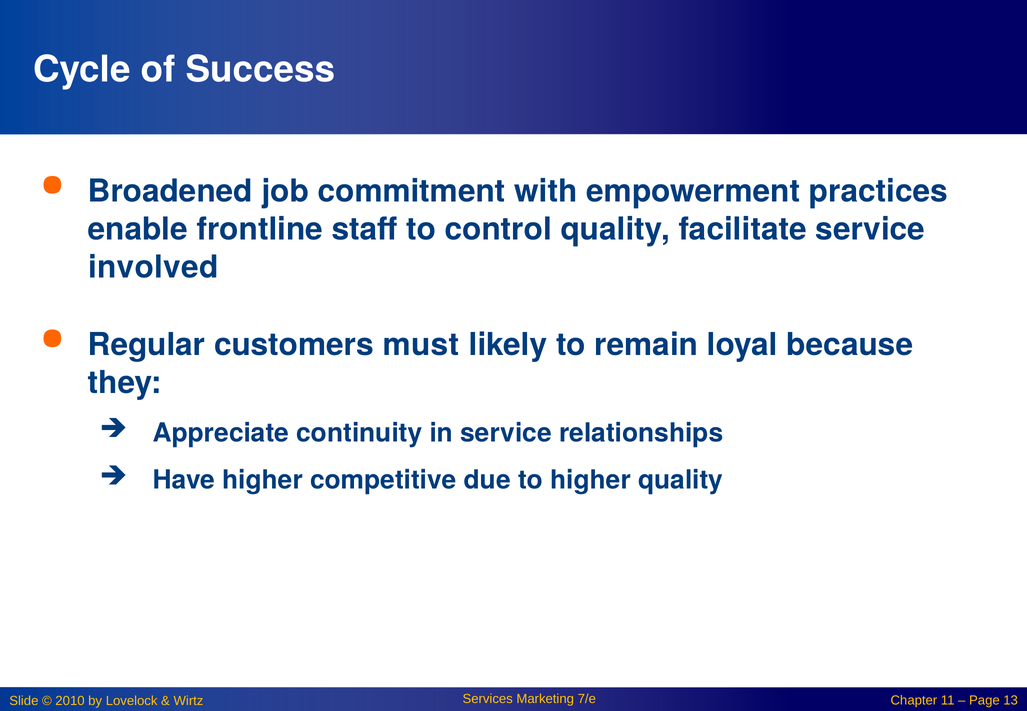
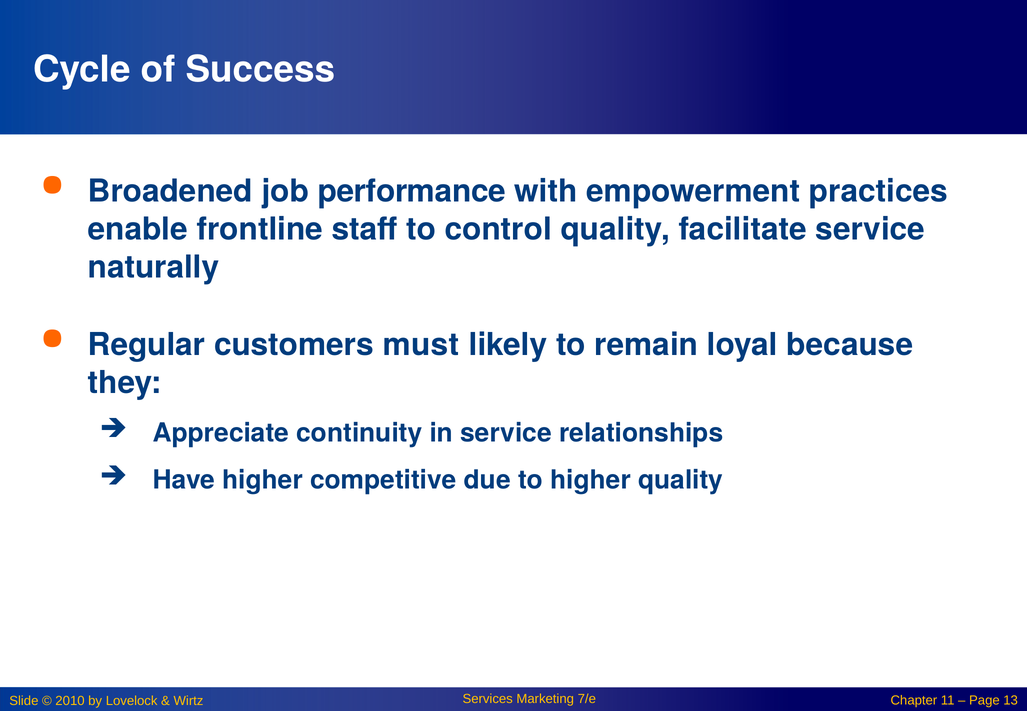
commitment: commitment -> performance
involved: involved -> naturally
